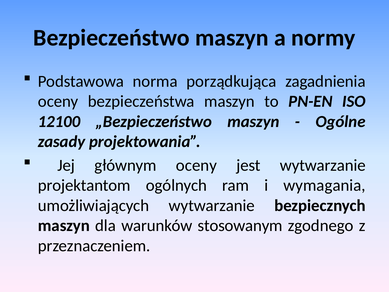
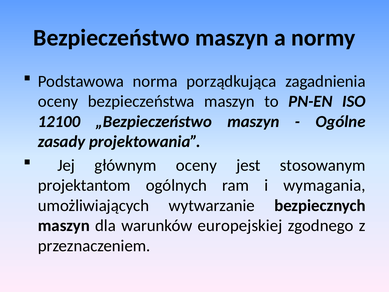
jest wytwarzanie: wytwarzanie -> stosowanym
stosowanym: stosowanym -> europejskiej
